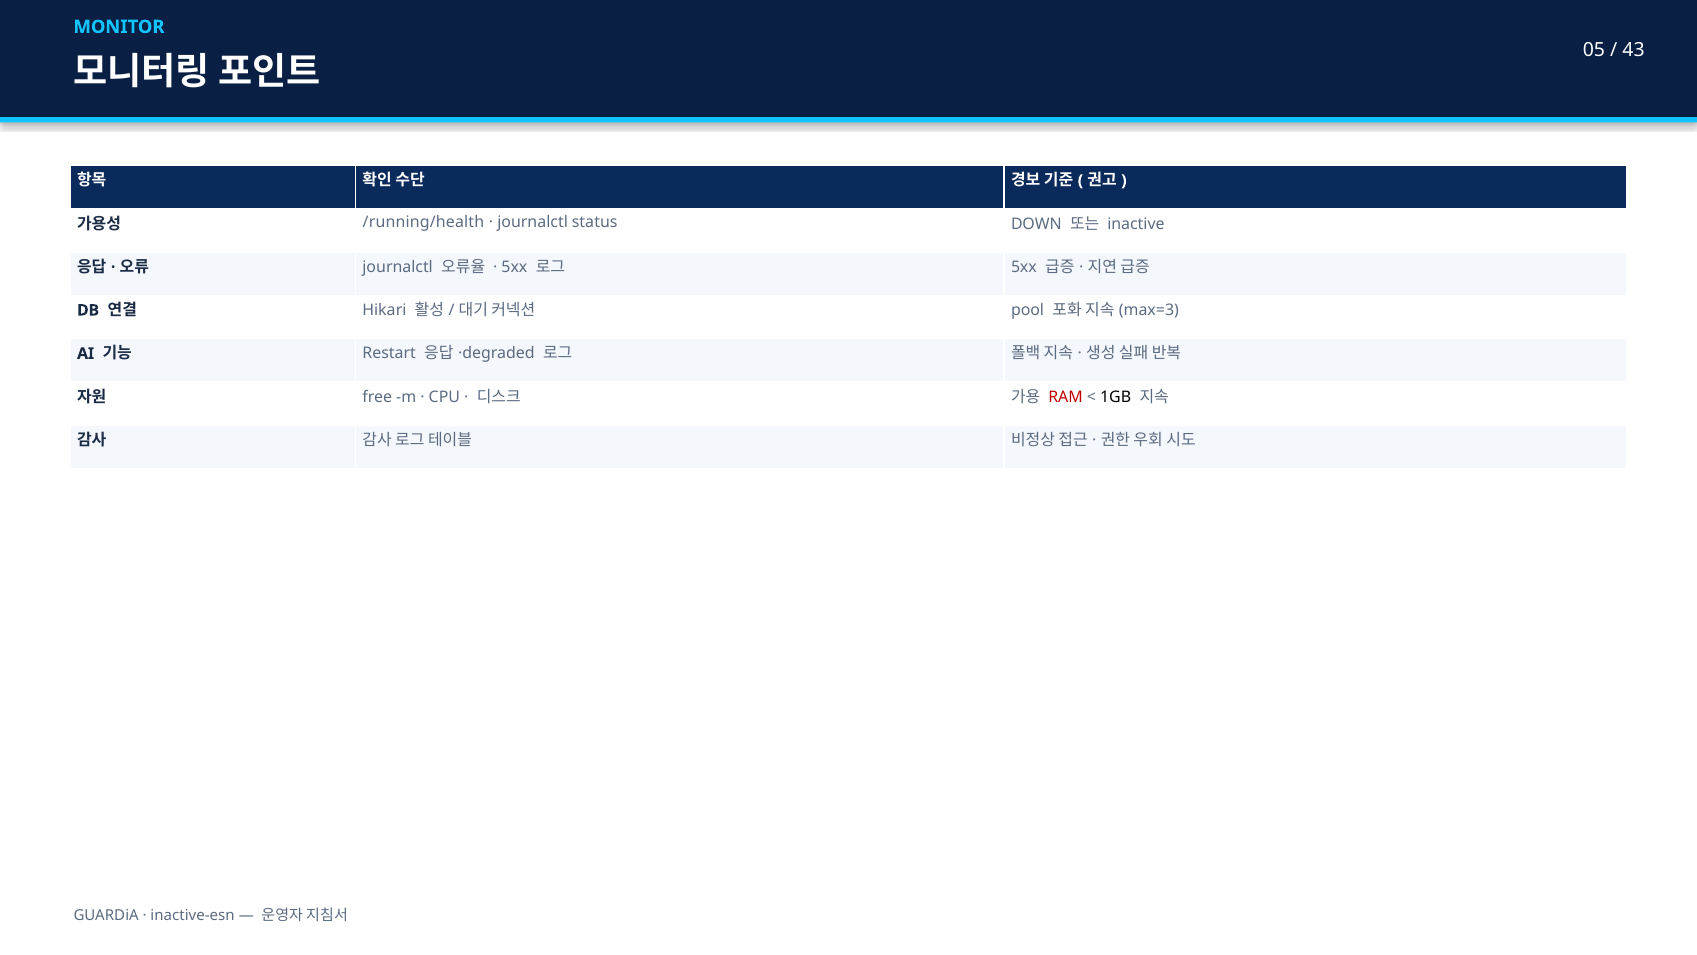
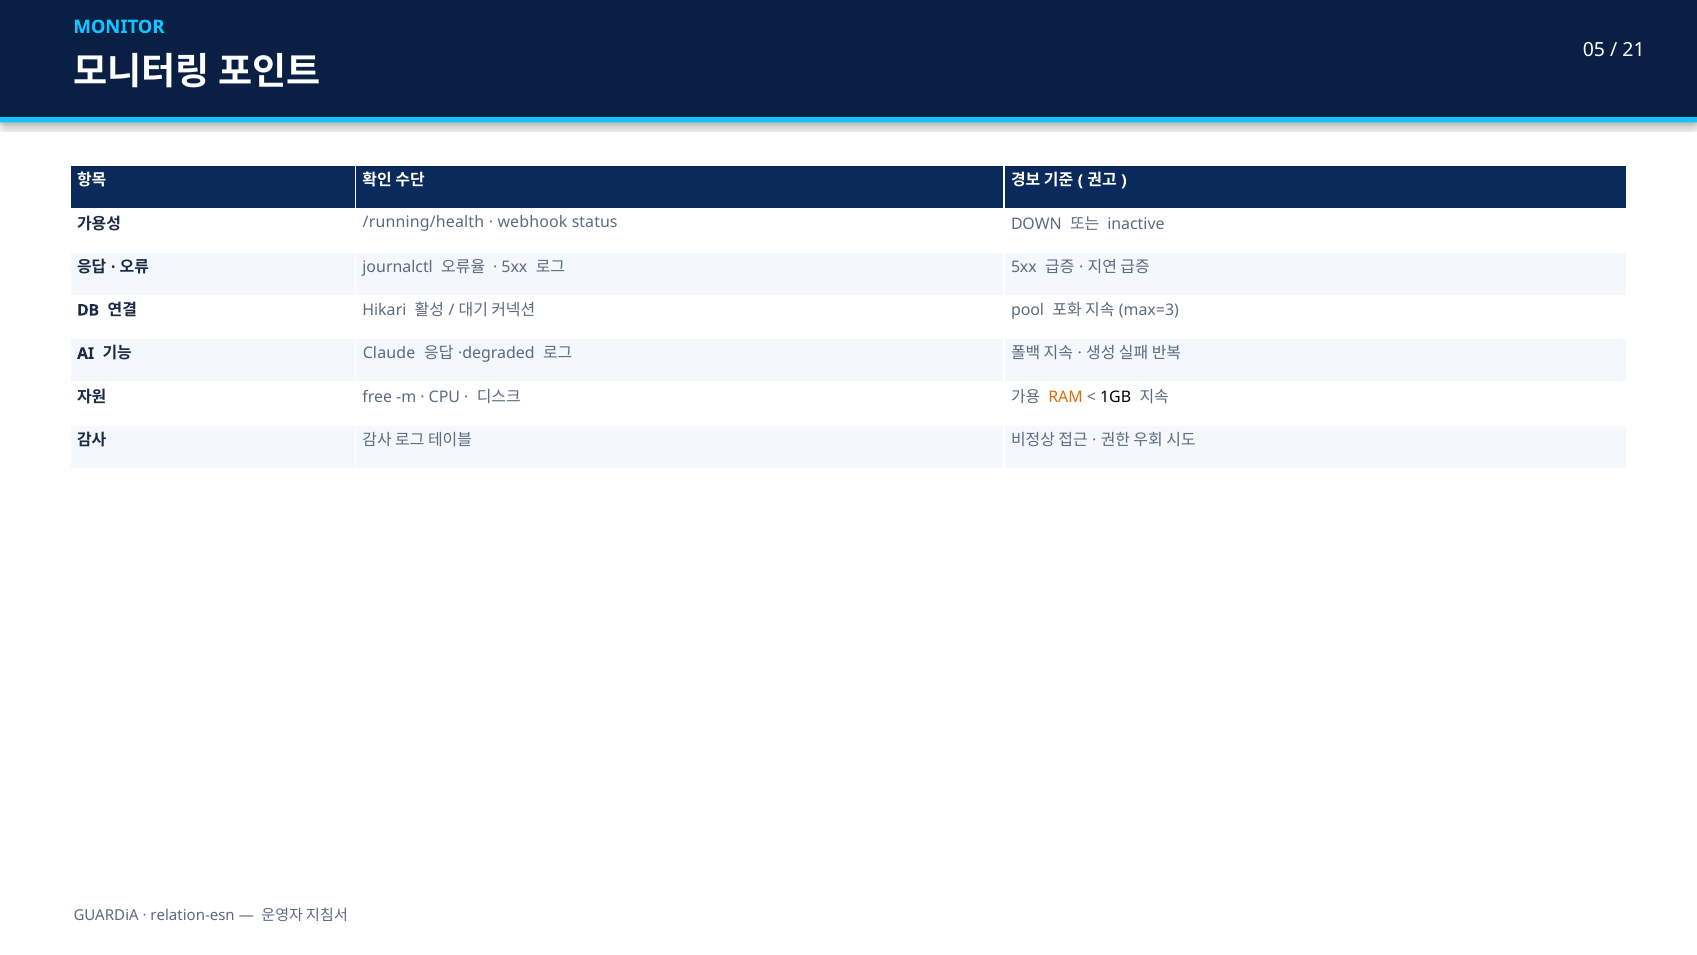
43: 43 -> 21
journalctl at (533, 222): journalctl -> webhook
Restart: Restart -> Claude
RAM colour: red -> orange
inactive-esn: inactive-esn -> relation-esn
